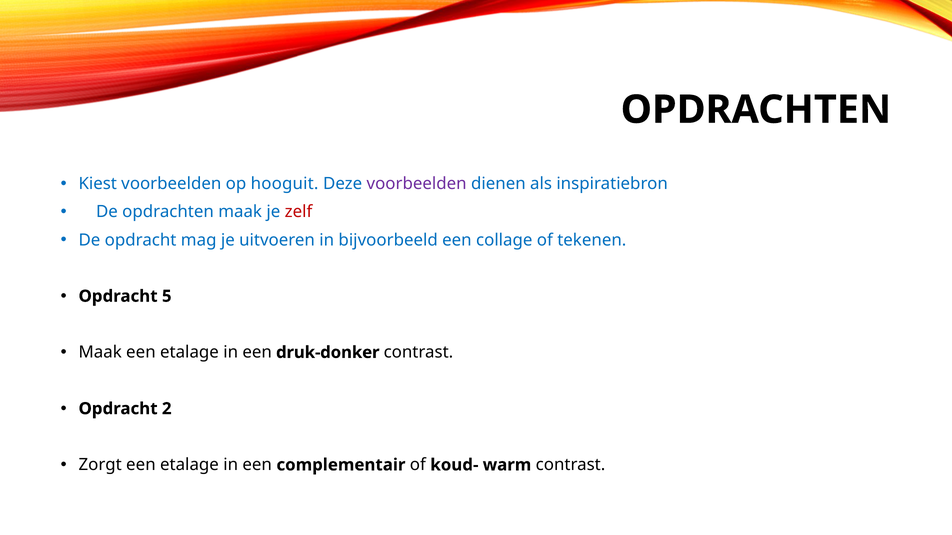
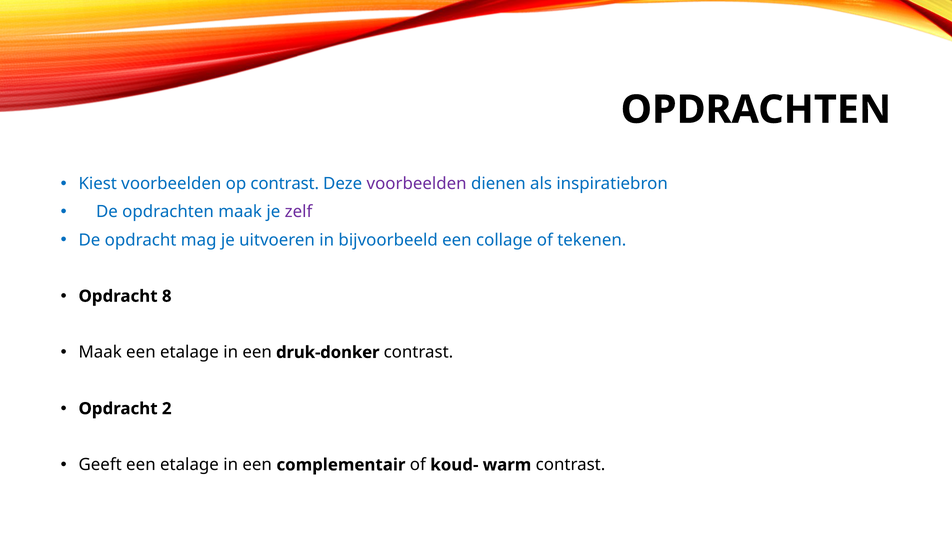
op hooguit: hooguit -> contrast
zelf colour: red -> purple
5: 5 -> 8
Zorgt: Zorgt -> Geeft
